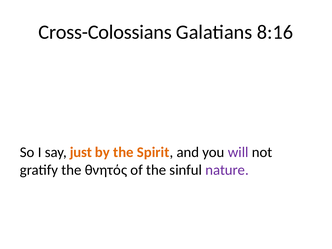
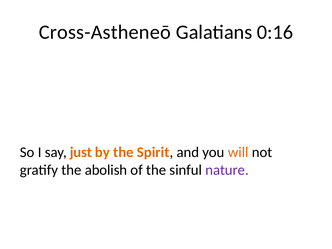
Cross-Colossians: Cross-Colossians -> Cross-Astheneō
8:16: 8:16 -> 0:16
will colour: purple -> orange
θνητός: θνητός -> abolish
